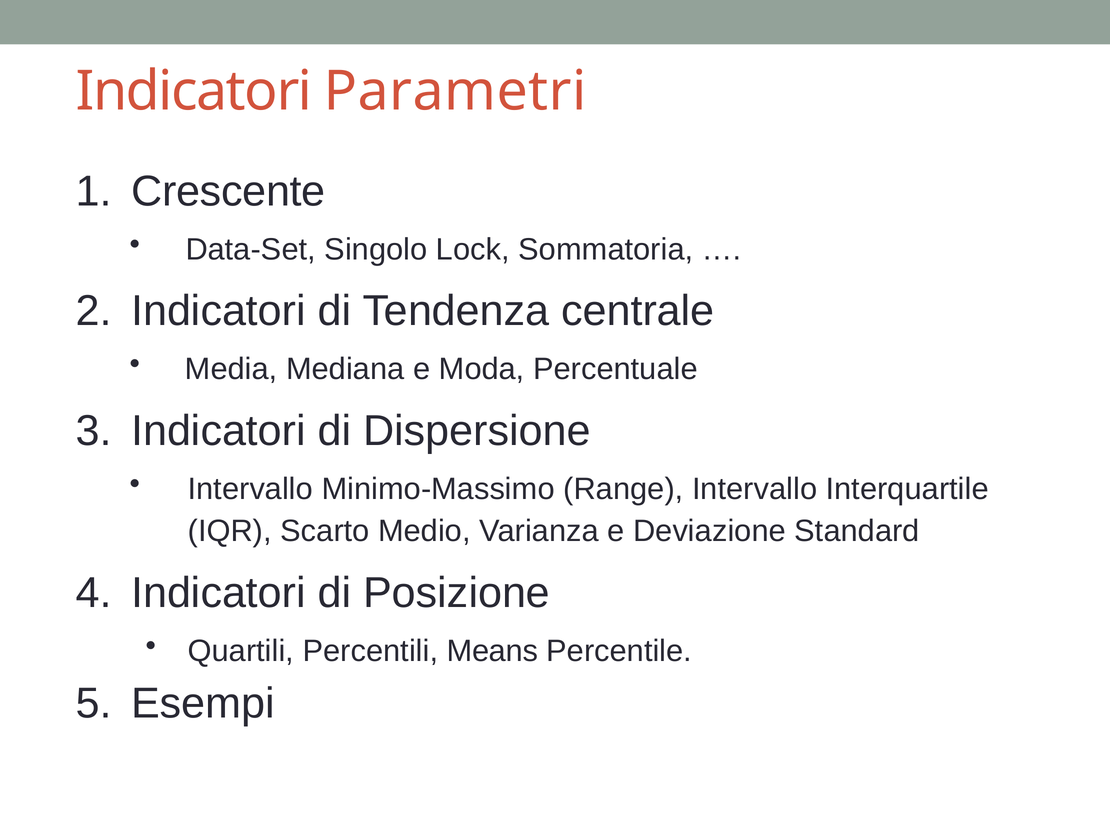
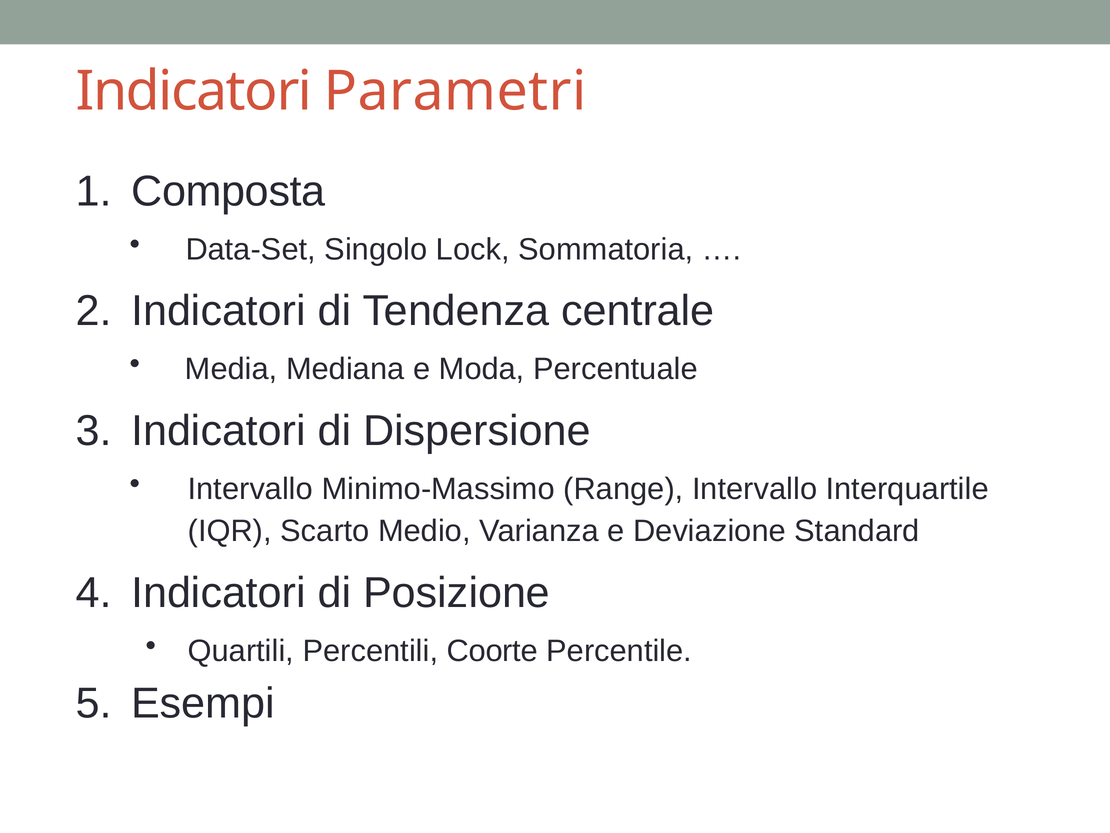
Crescente: Crescente -> Composta
Means: Means -> Coorte
